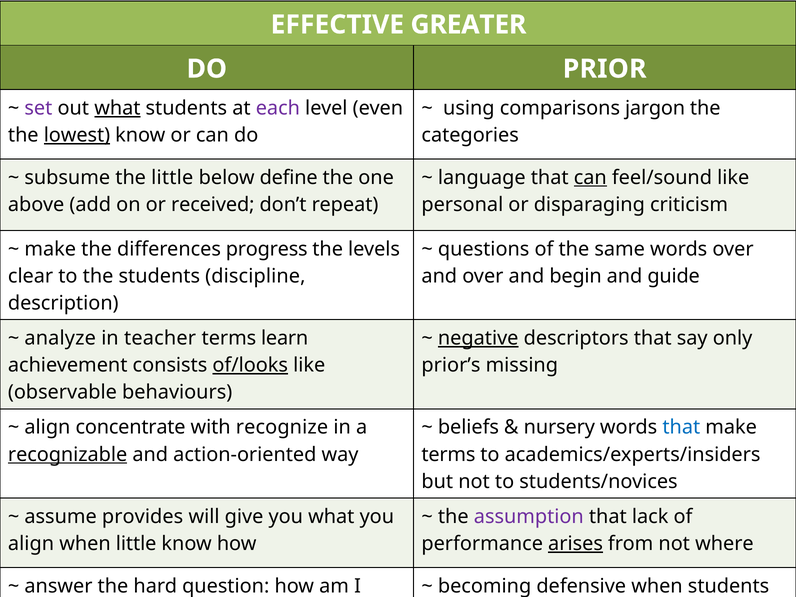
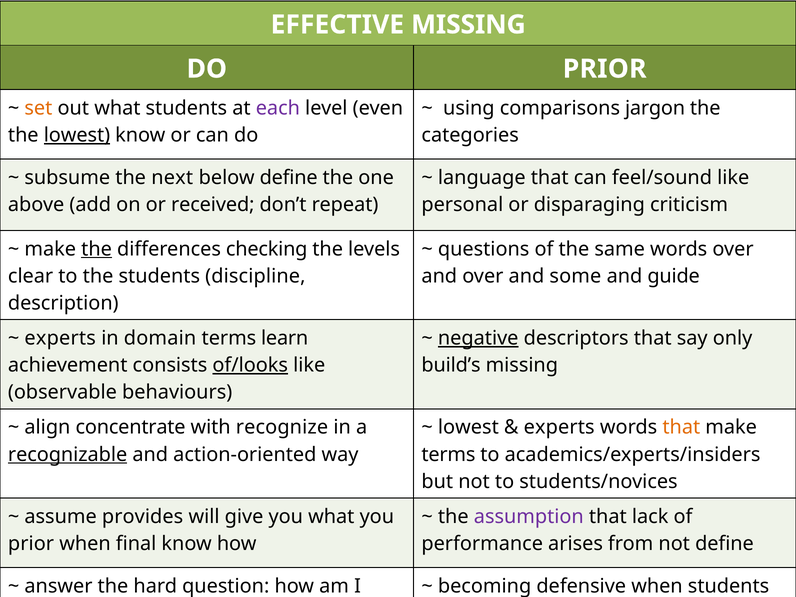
EFFECTIVE GREATER: GREATER -> MISSING
set colour: purple -> orange
what at (117, 108) underline: present -> none
the little: little -> next
can at (590, 177) underline: present -> none
the at (97, 249) underline: none -> present
progress: progress -> checking
begin: begin -> some
analyze at (60, 338): analyze -> experts
teacher: teacher -> domain
prior’s: prior’s -> build’s
beliefs at (468, 427): beliefs -> lowest
nursery at (559, 427): nursery -> experts
that at (681, 427) colour: blue -> orange
align at (31, 544): align -> prior
when little: little -> final
arises underline: present -> none
not where: where -> define
